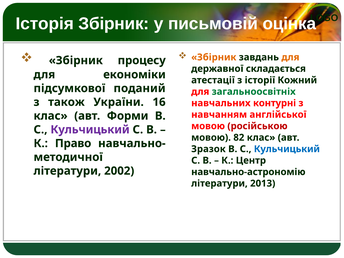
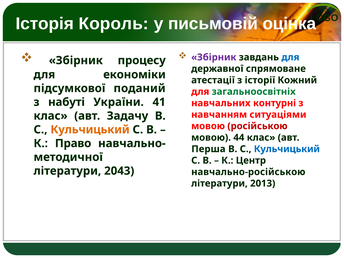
Історія Збірник: Збірник -> Король
Збірник at (214, 57) colour: orange -> purple
для at (290, 57) colour: orange -> blue
складається: складається -> спрямоване
також: також -> набуті
16: 16 -> 41
англійської: англійської -> ситуаціями
Форми: Форми -> Задачу
Кульчицький at (90, 130) colour: purple -> orange
82: 82 -> 44
Зразок: Зразок -> Перша
2002: 2002 -> 2043
навчально-астрономію: навчально-астрономію -> навчально-російською
